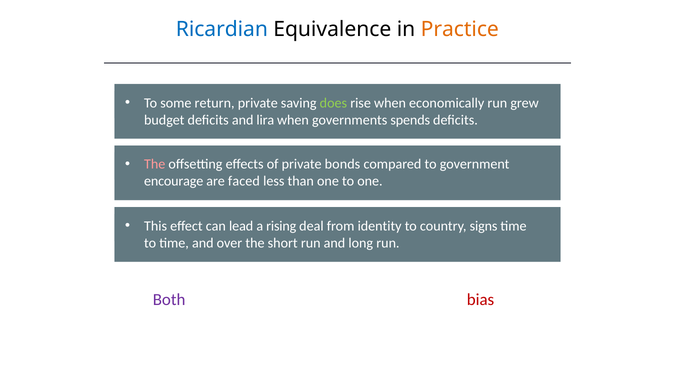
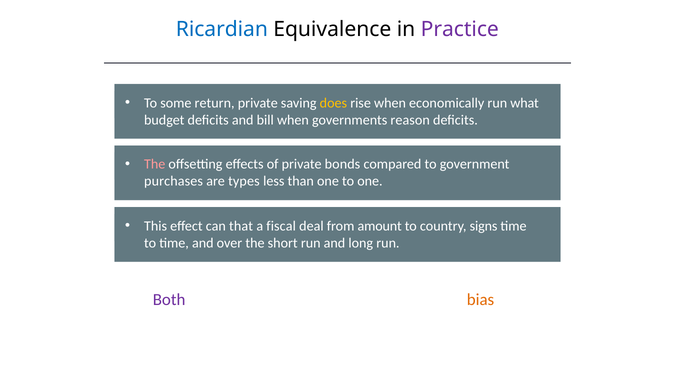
Practice colour: orange -> purple
does colour: light green -> yellow
grew: grew -> what
lira: lira -> bill
spends: spends -> reason
encourage: encourage -> purchases
are faced: faced -> types
lead: lead -> that
rising: rising -> fiscal
identity: identity -> amount
bias at (480, 299) colour: red -> orange
